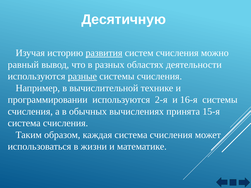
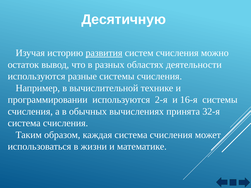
равный: равный -> остаток
разные underline: present -> none
15-я: 15-я -> 32-я
